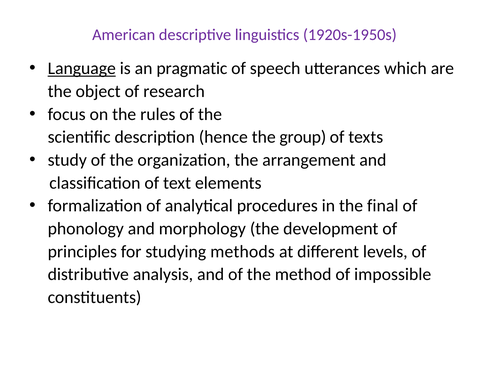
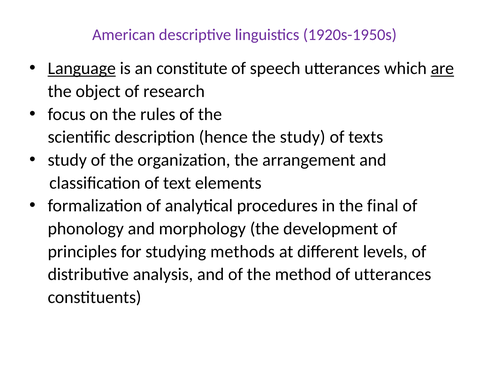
pragmatic: pragmatic -> constitute
are underline: none -> present
the group: group -> study
of impossible: impossible -> utterances
